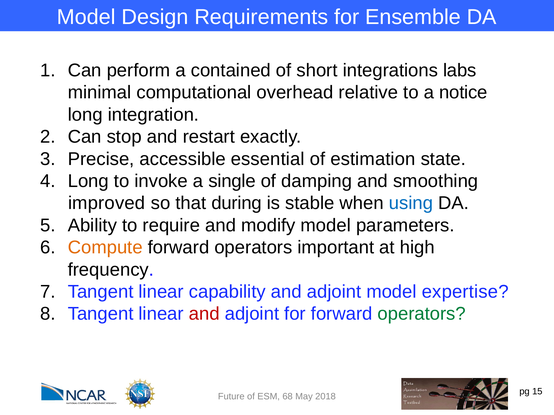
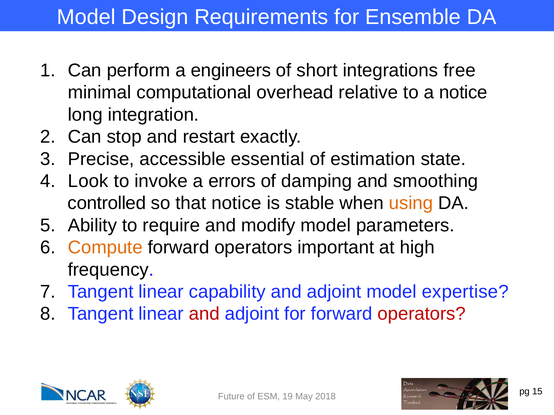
contained: contained -> engineers
labs: labs -> free
Long at (88, 181): Long -> Look
single: single -> errors
improved: improved -> controlled
that during: during -> notice
using colour: blue -> orange
operators at (422, 314) colour: green -> red
68: 68 -> 19
